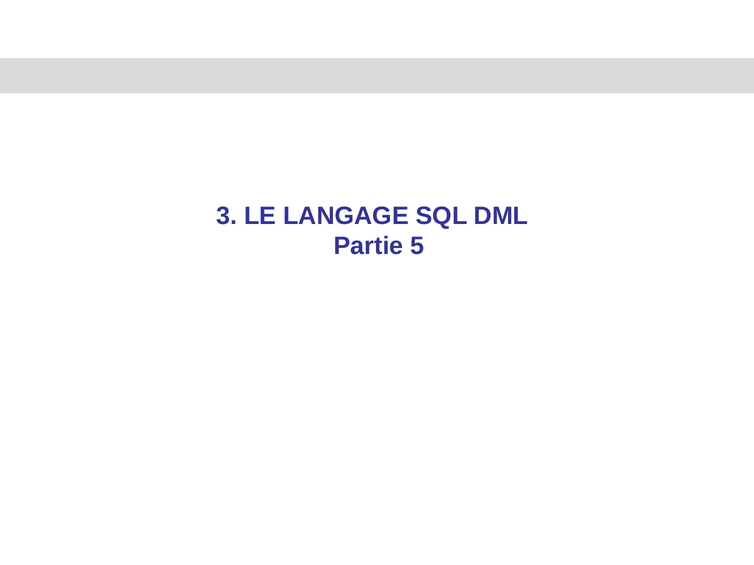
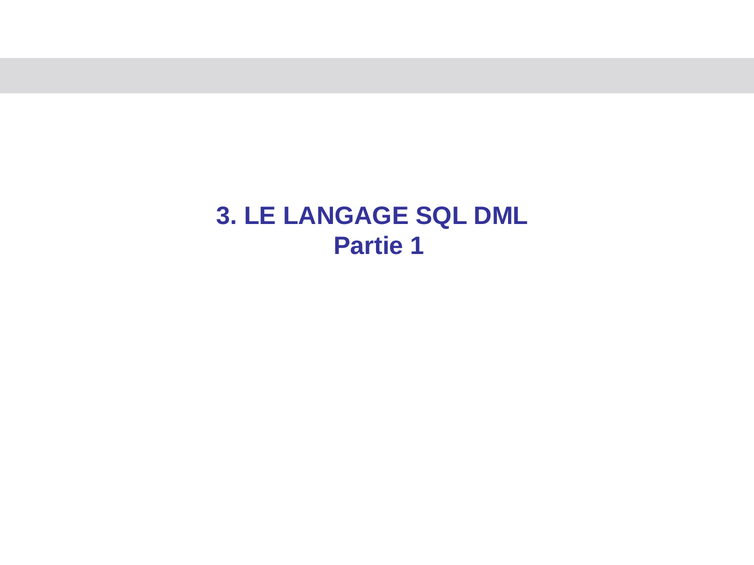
5: 5 -> 1
